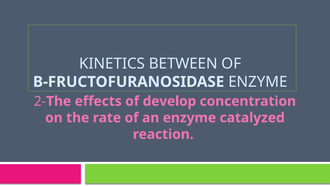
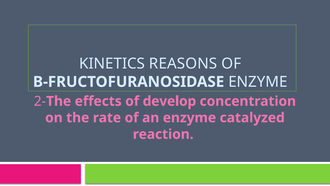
BETWEEN: BETWEEN -> REASONS
